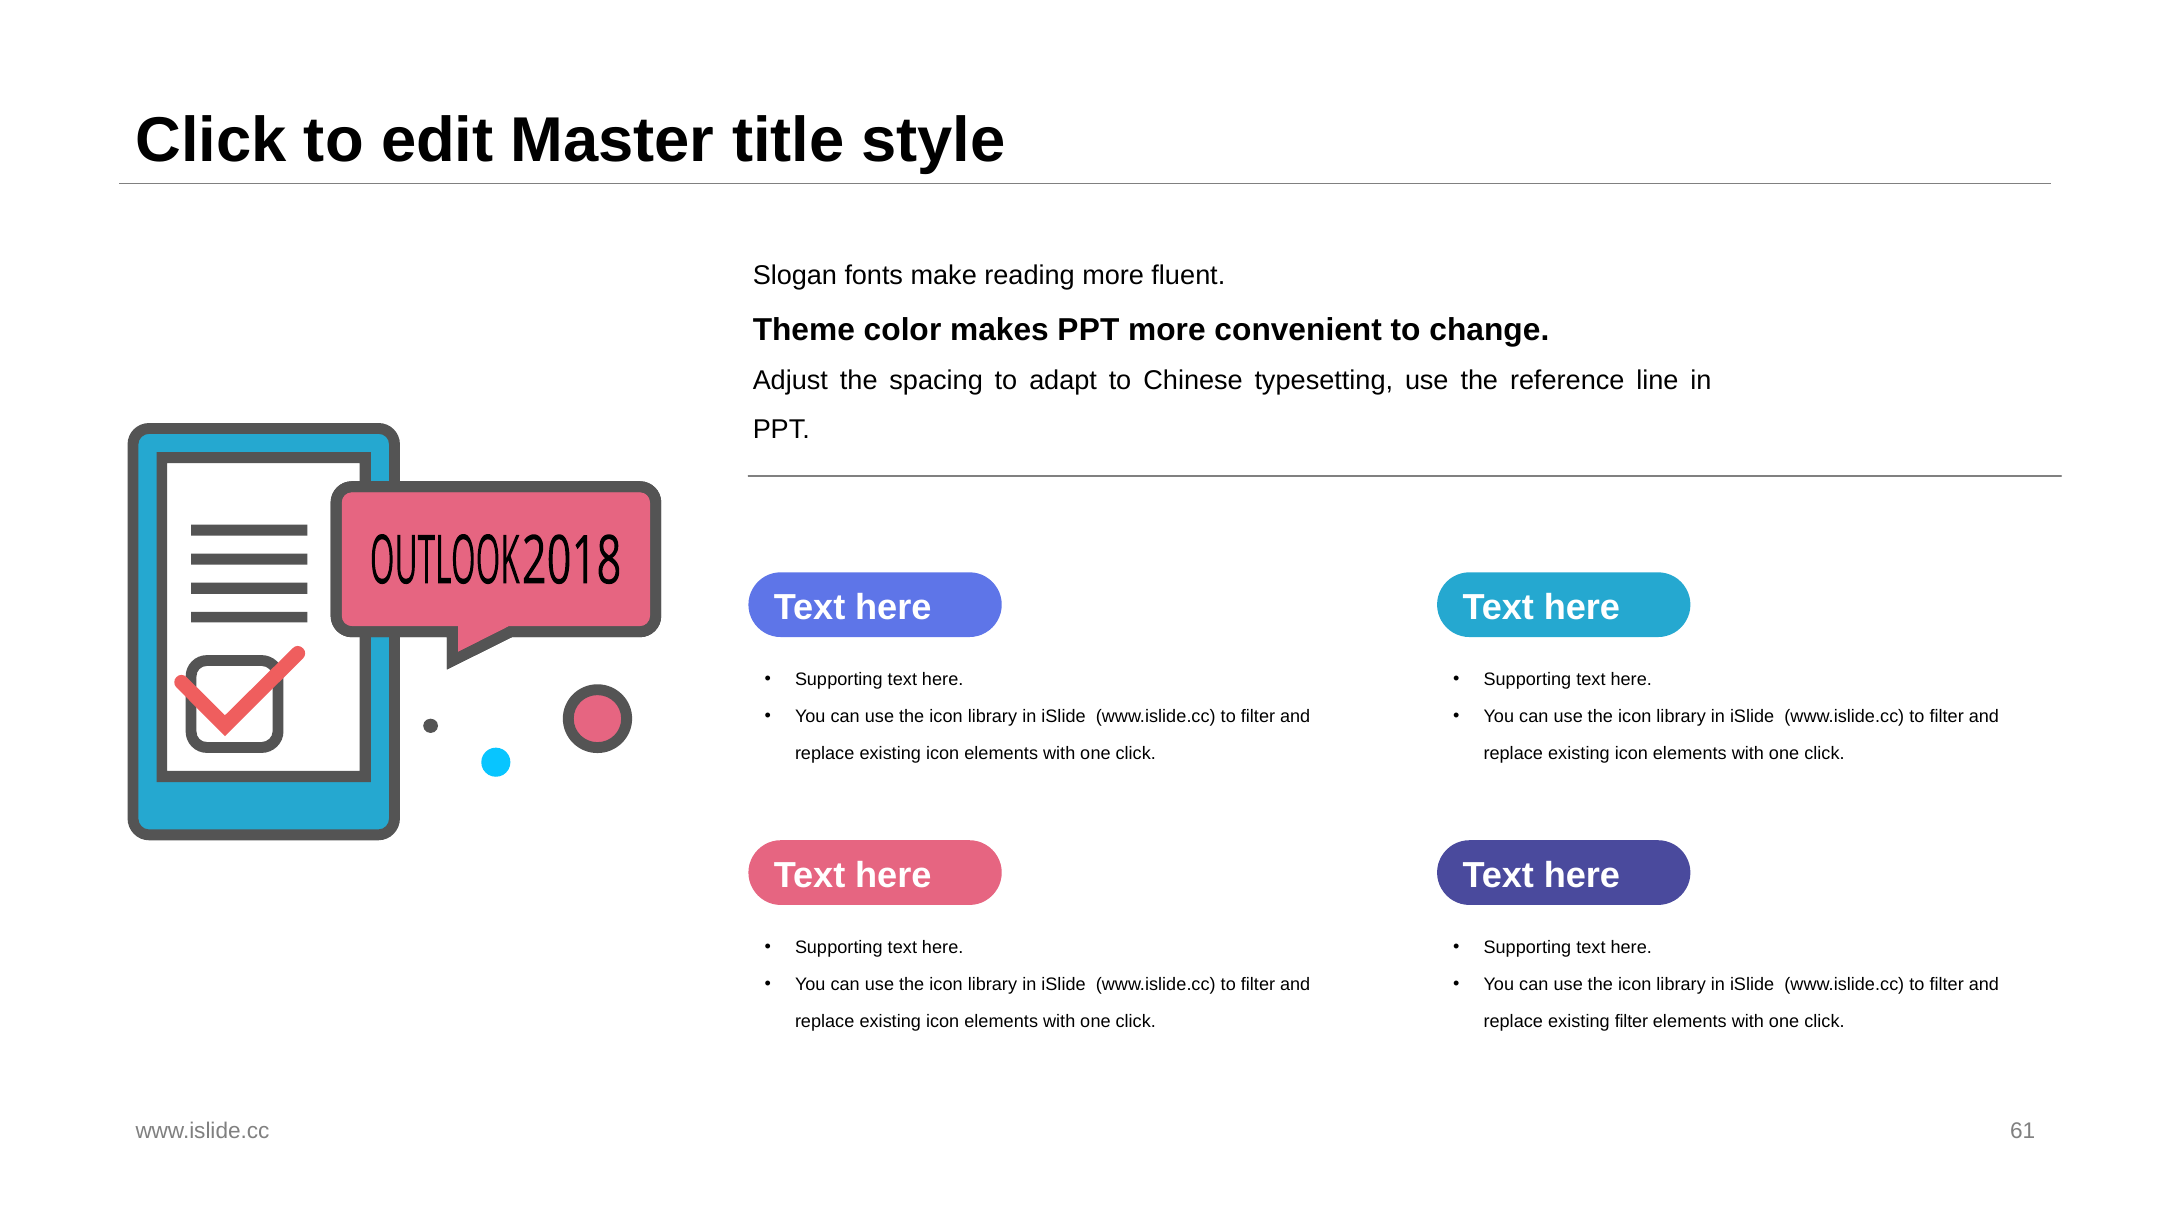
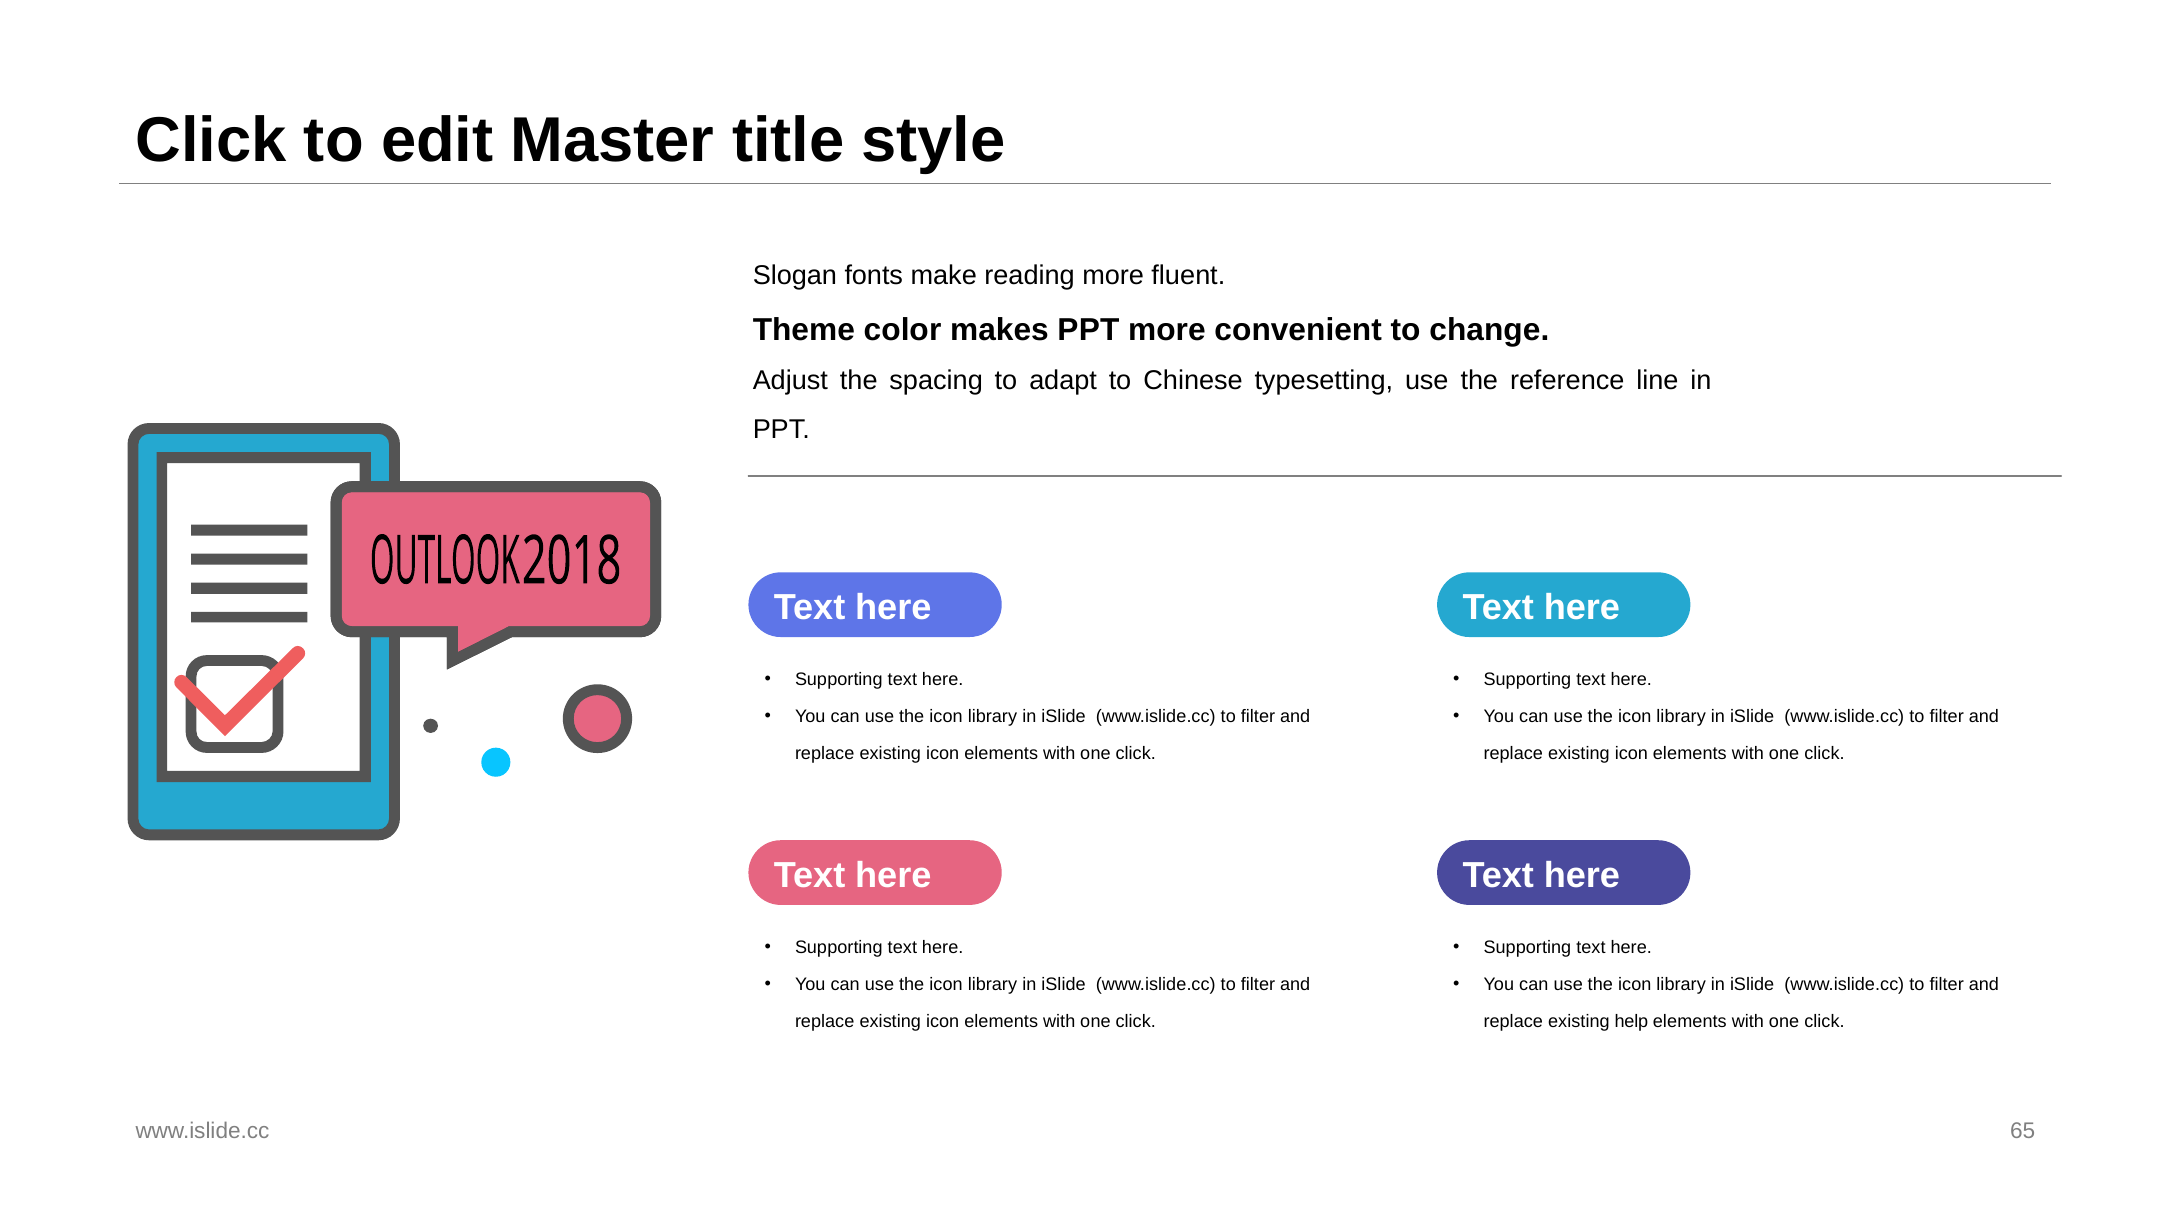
existing filter: filter -> help
61: 61 -> 65
